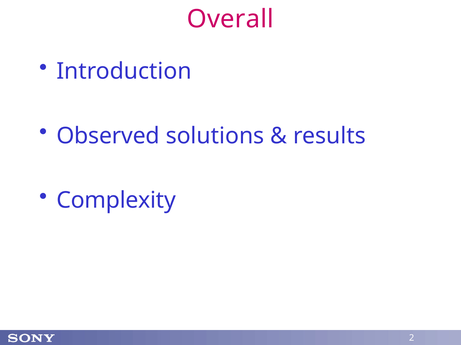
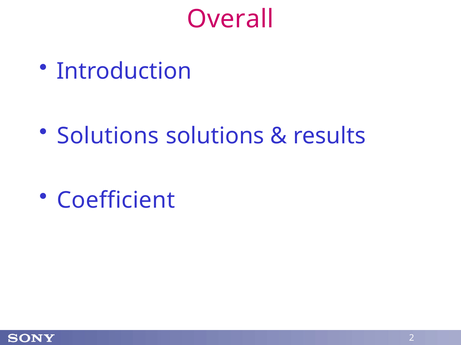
Observed at (108, 136): Observed -> Solutions
Complexity: Complexity -> Coefficient
